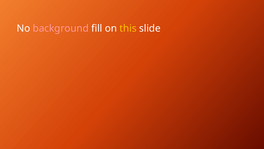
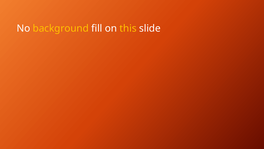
background colour: pink -> yellow
